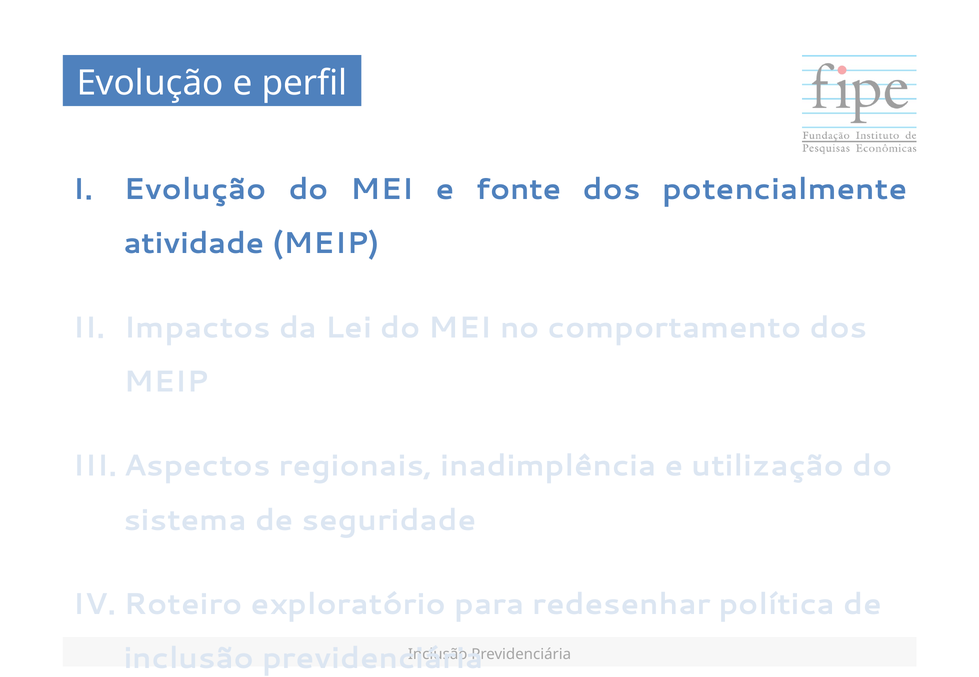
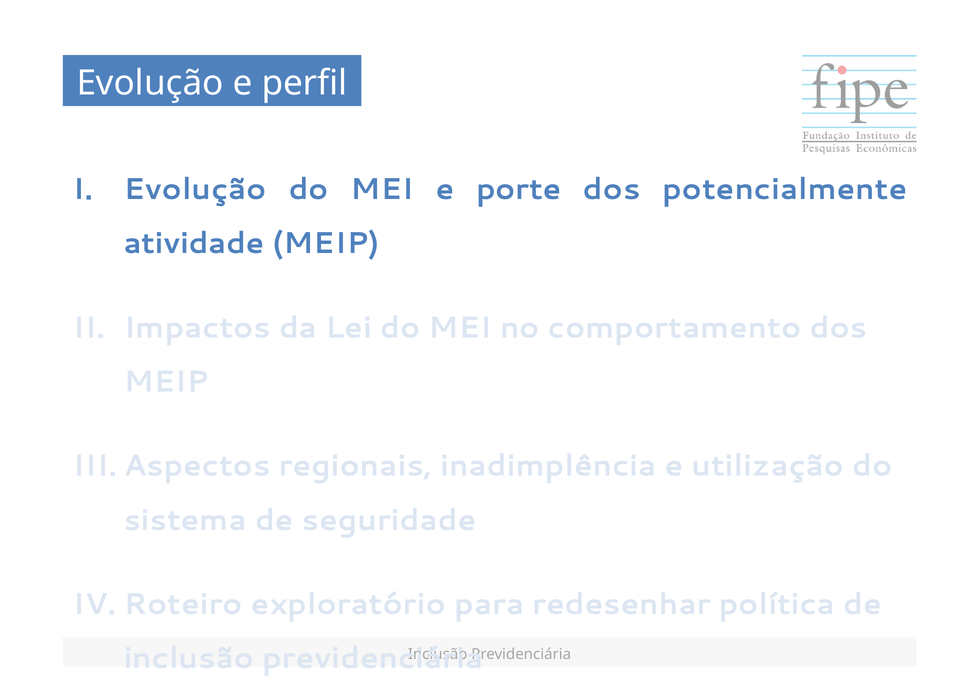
fonte: fonte -> porte
